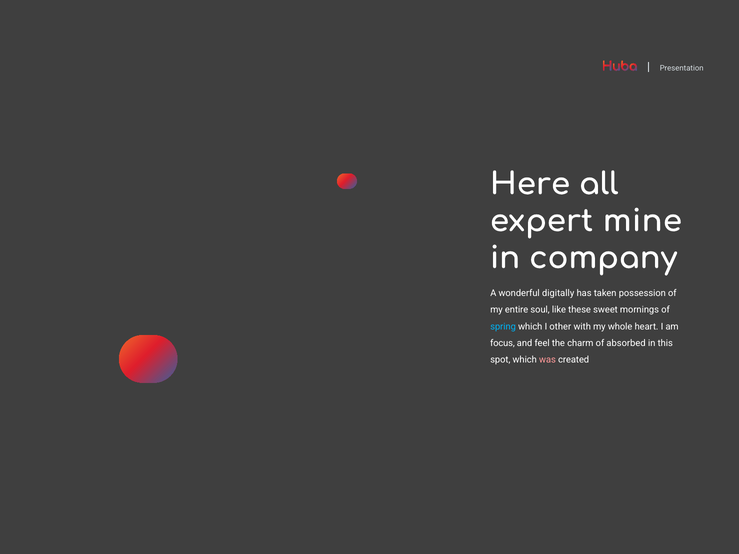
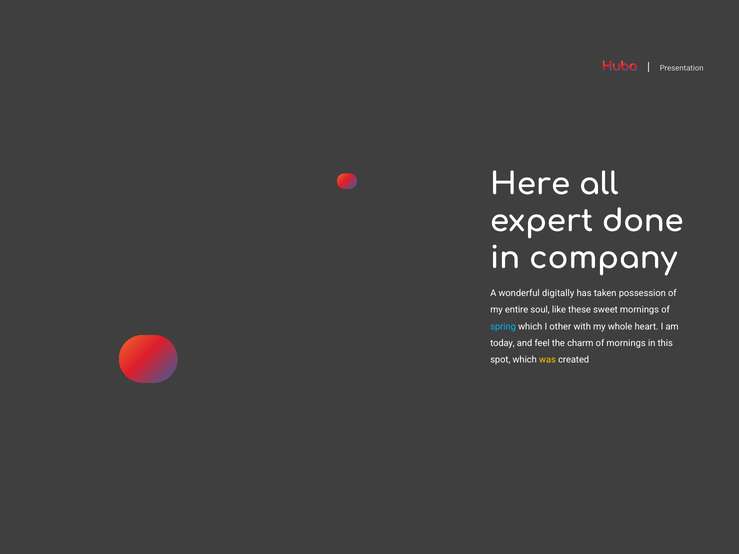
mine: mine -> done
focus: focus -> today
of absorbed: absorbed -> mornings
was colour: pink -> yellow
